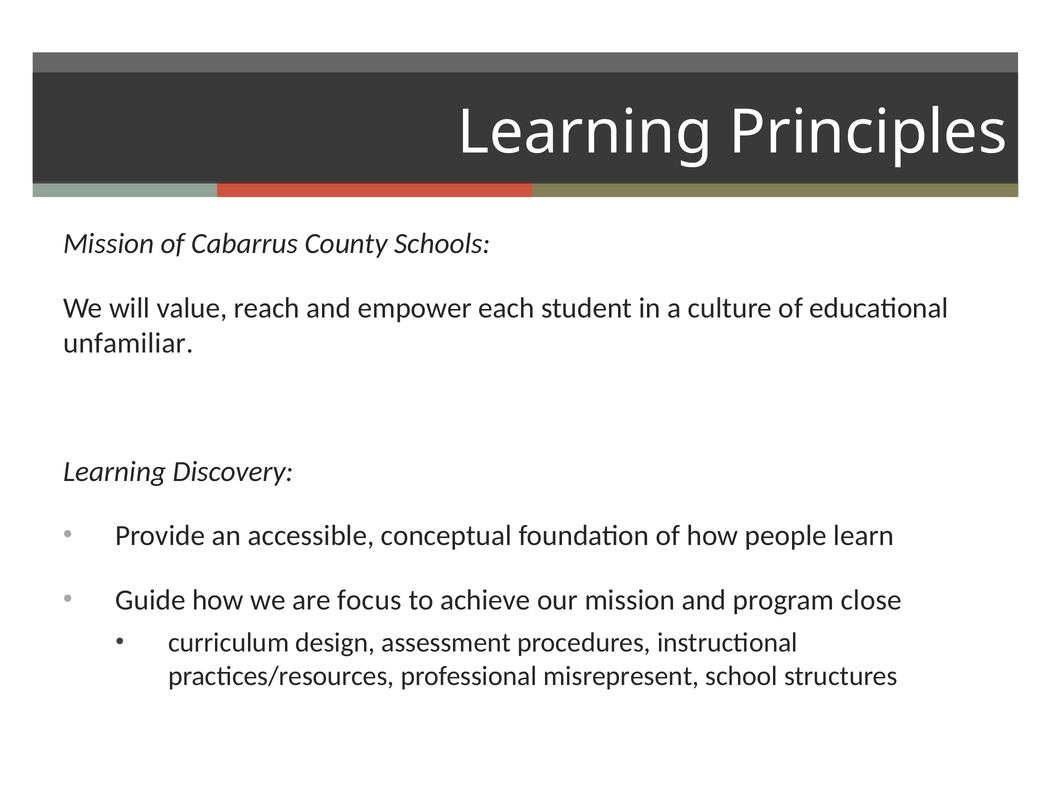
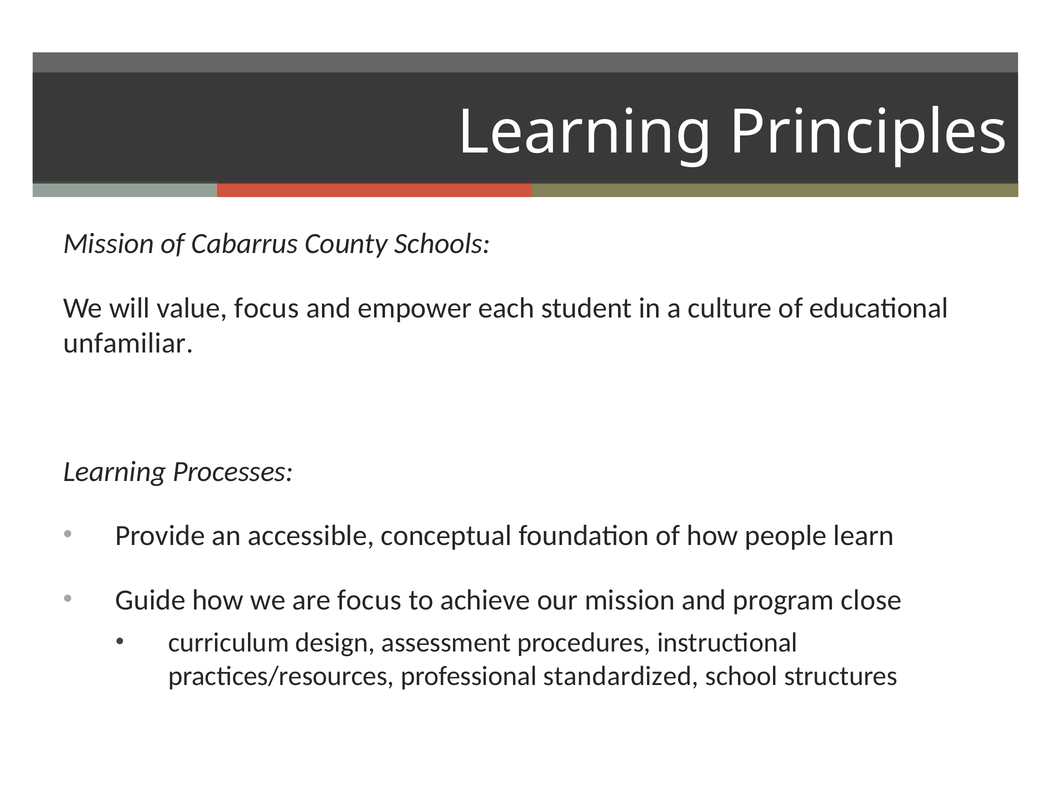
value reach: reach -> focus
Discovery: Discovery -> Processes
misrepresent: misrepresent -> standardized
